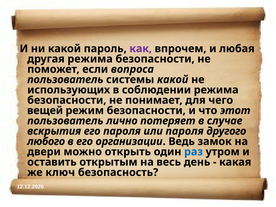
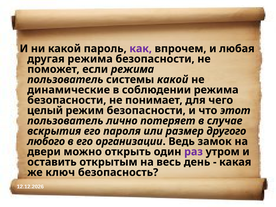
если вопроса: вопроса -> режима
использующих: использующих -> динамические
вещей: вещей -> целый
или пароля: пароля -> размер
раз colour: blue -> purple
